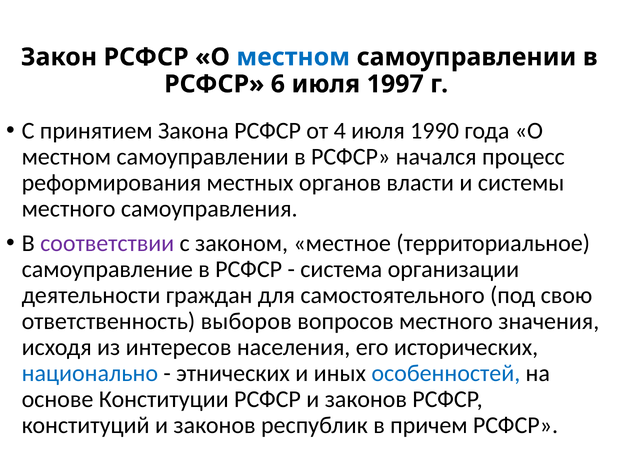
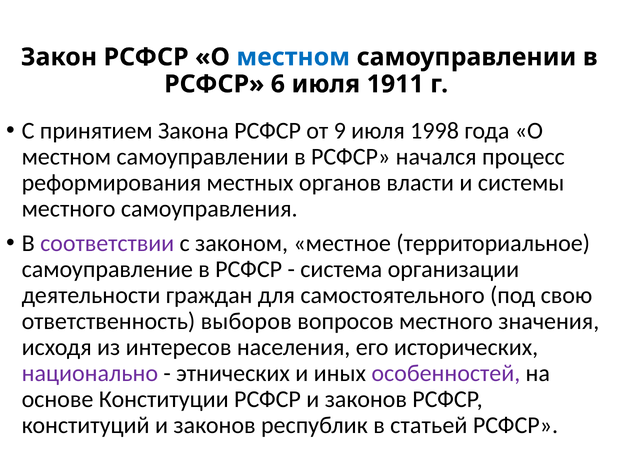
1997: 1997 -> 1911
4: 4 -> 9
1990: 1990 -> 1998
национально colour: blue -> purple
особенностей colour: blue -> purple
причем: причем -> статьей
